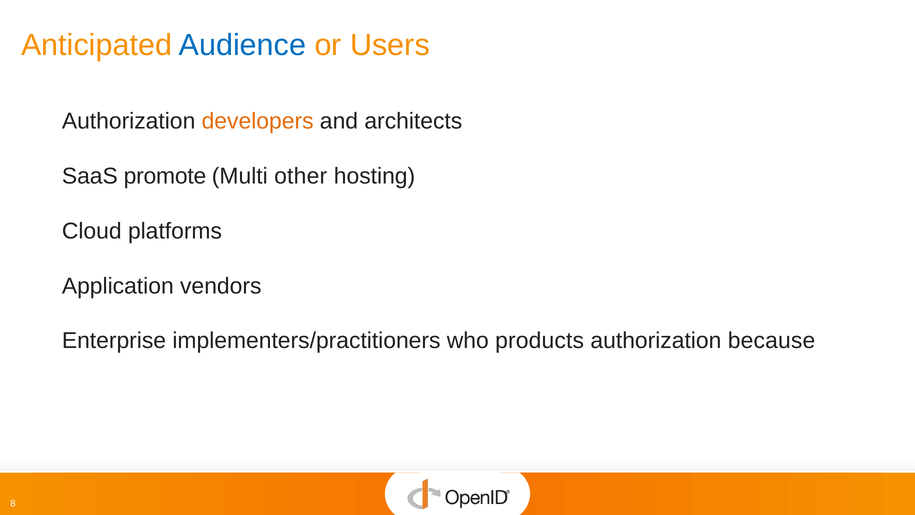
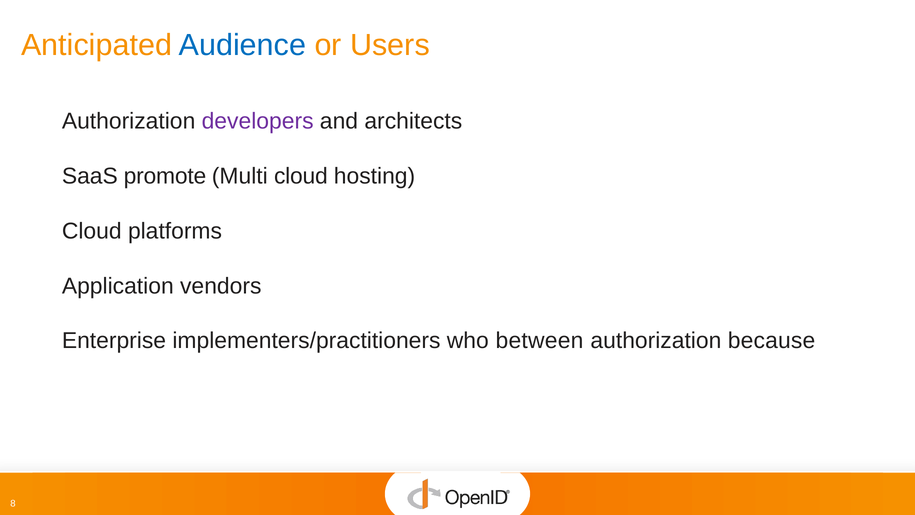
developers colour: orange -> purple
Multi other: other -> cloud
products: products -> between
